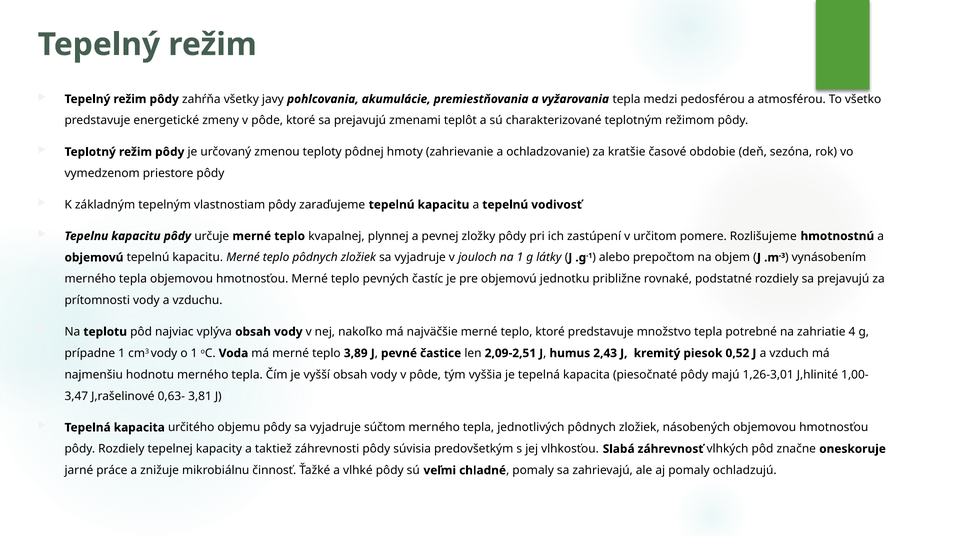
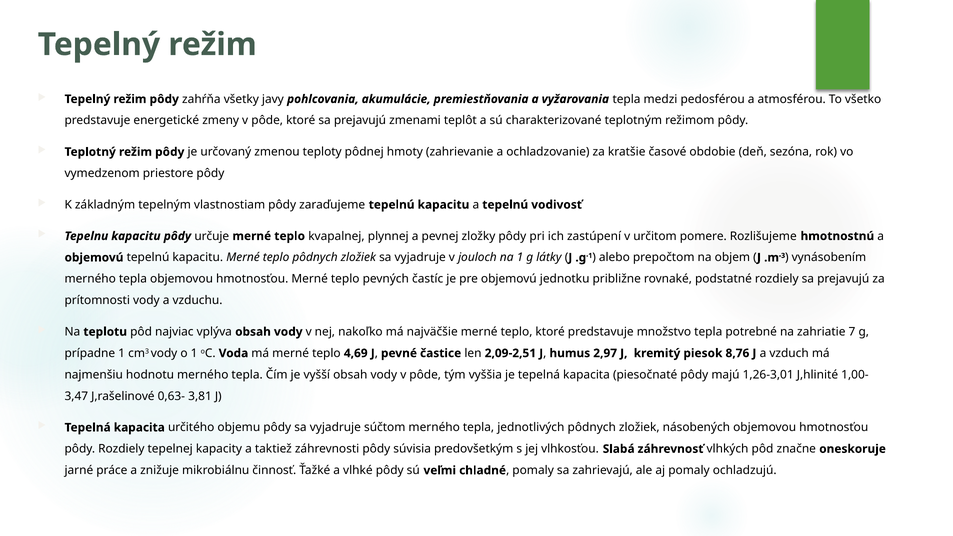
4: 4 -> 7
3,89: 3,89 -> 4,69
2,43: 2,43 -> 2,97
0,52: 0,52 -> 8,76
